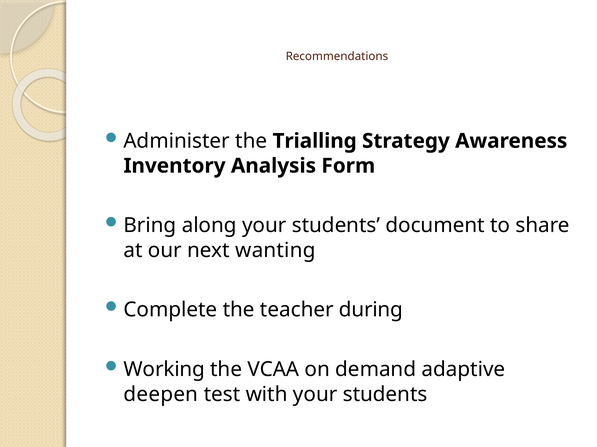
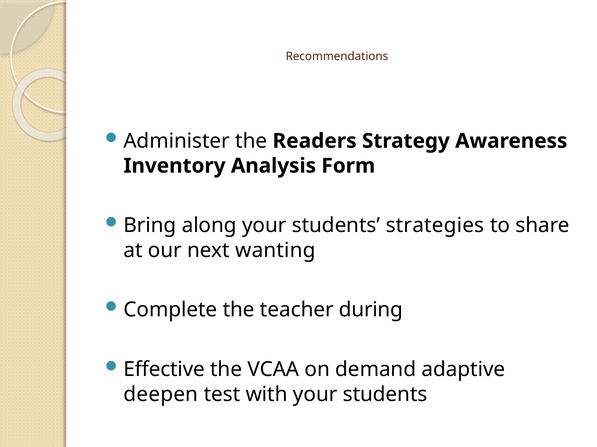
Trialling: Trialling -> Readers
document: document -> strategies
Working: Working -> Effective
